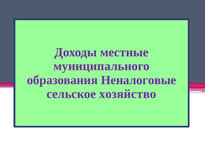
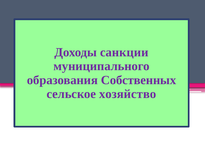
местные: местные -> санкции
Неналоговые: Неналоговые -> Собственных
